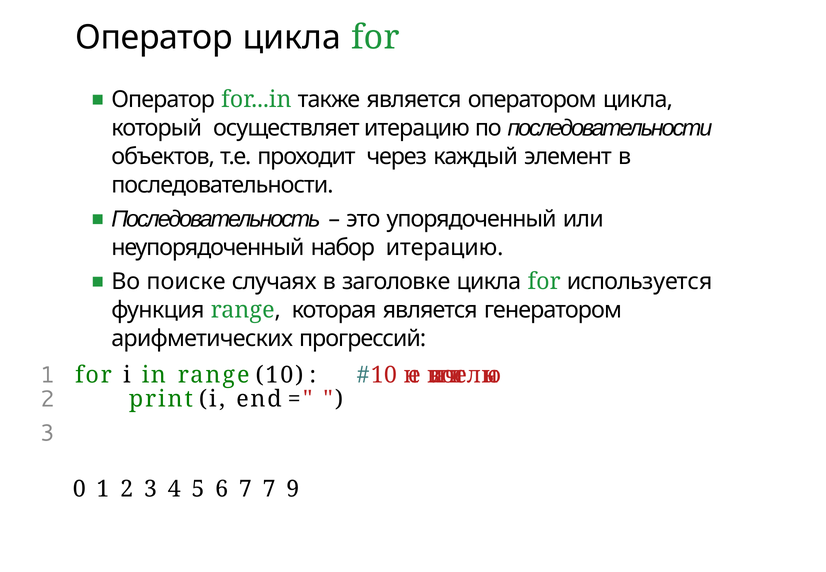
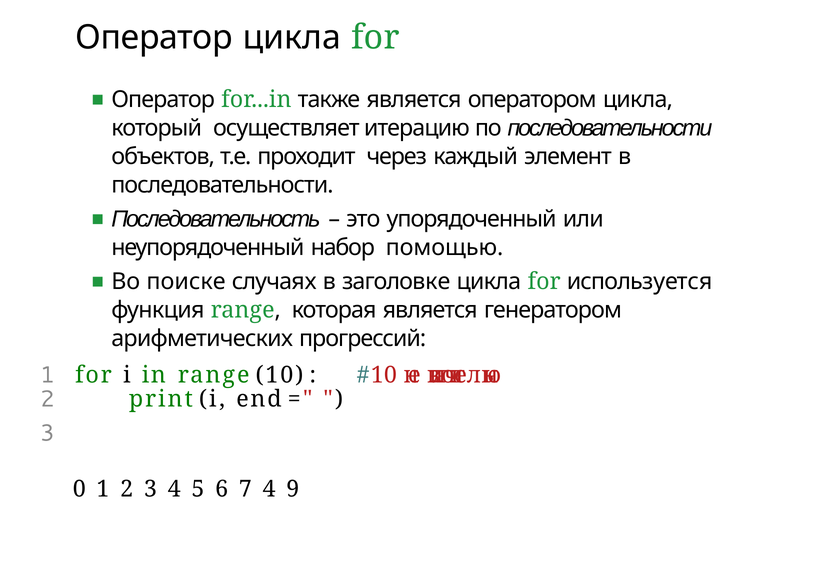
набор итерацию: итерацию -> помощью
7 7: 7 -> 4
